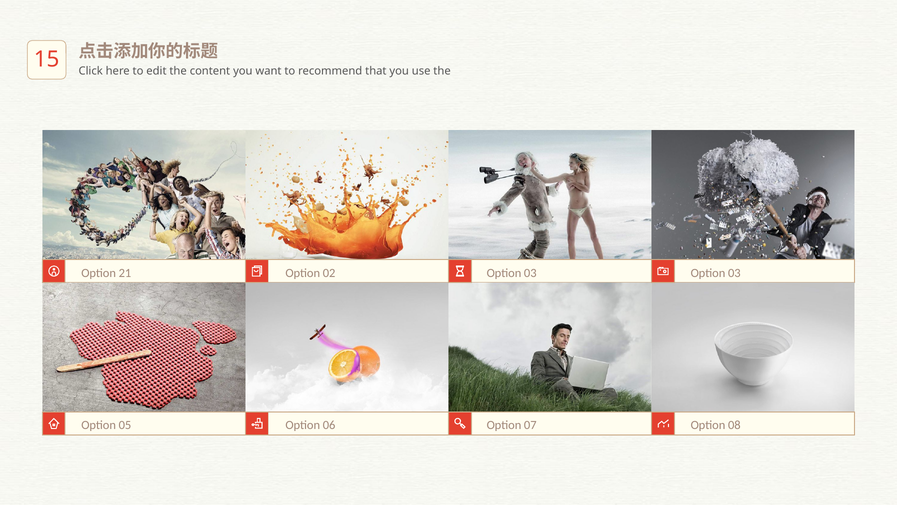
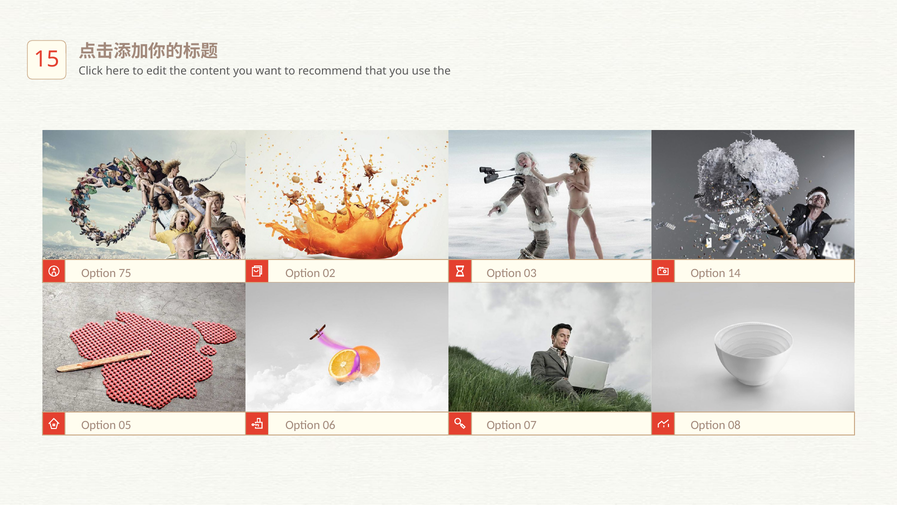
21: 21 -> 75
03 at (734, 273): 03 -> 14
